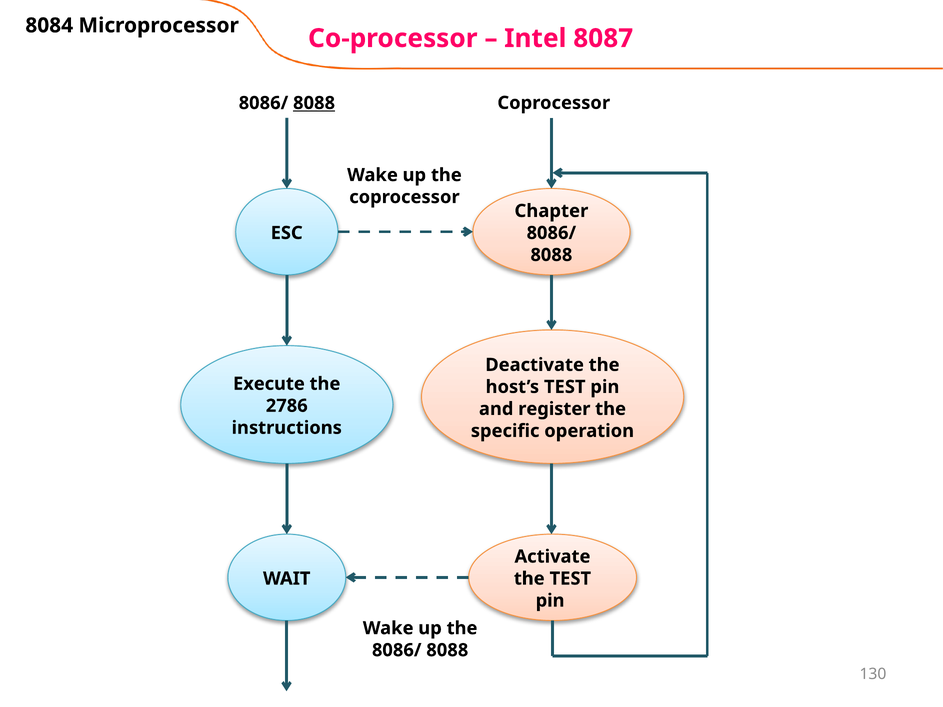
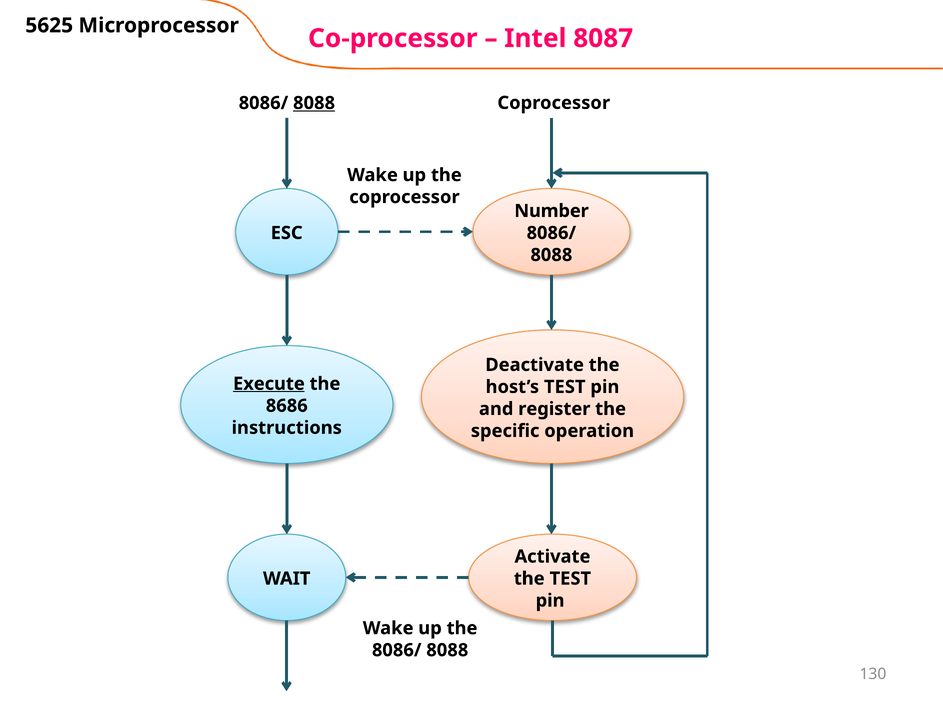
8084: 8084 -> 5625
Chapter: Chapter -> Number
Execute underline: none -> present
2786: 2786 -> 8686
